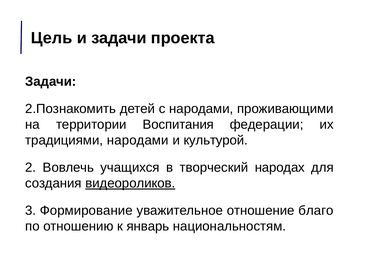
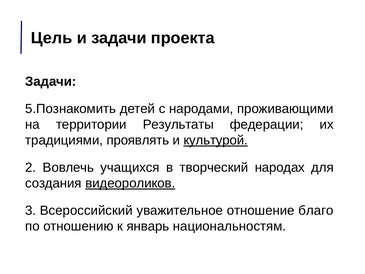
2.Познакомить: 2.Познакомить -> 5.Познакомить
Воспитания: Воспитания -> Результаты
традициями народами: народами -> проявлять
культурой underline: none -> present
Формирование: Формирование -> Всероссийский
